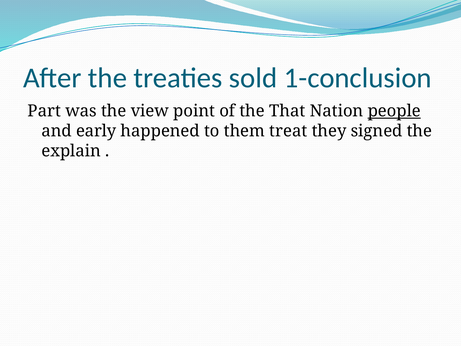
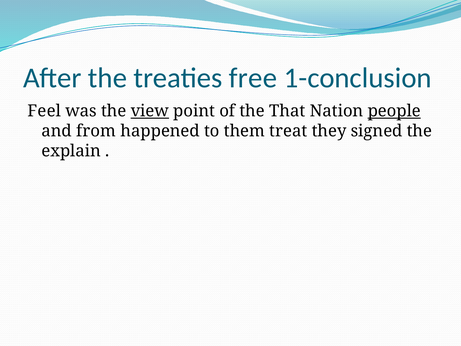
sold: sold -> free
Part: Part -> Feel
view underline: none -> present
early: early -> from
